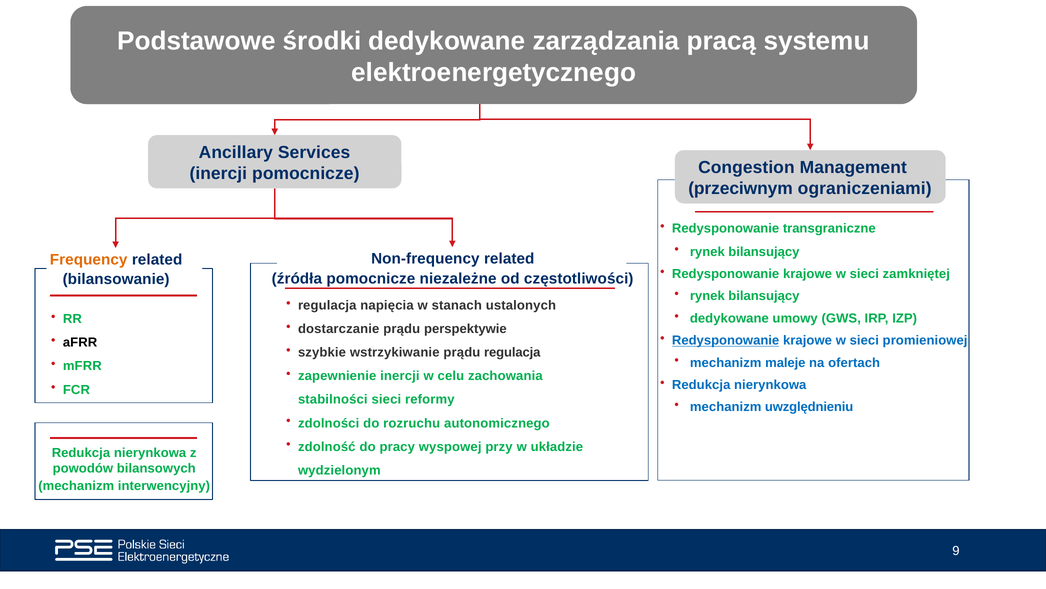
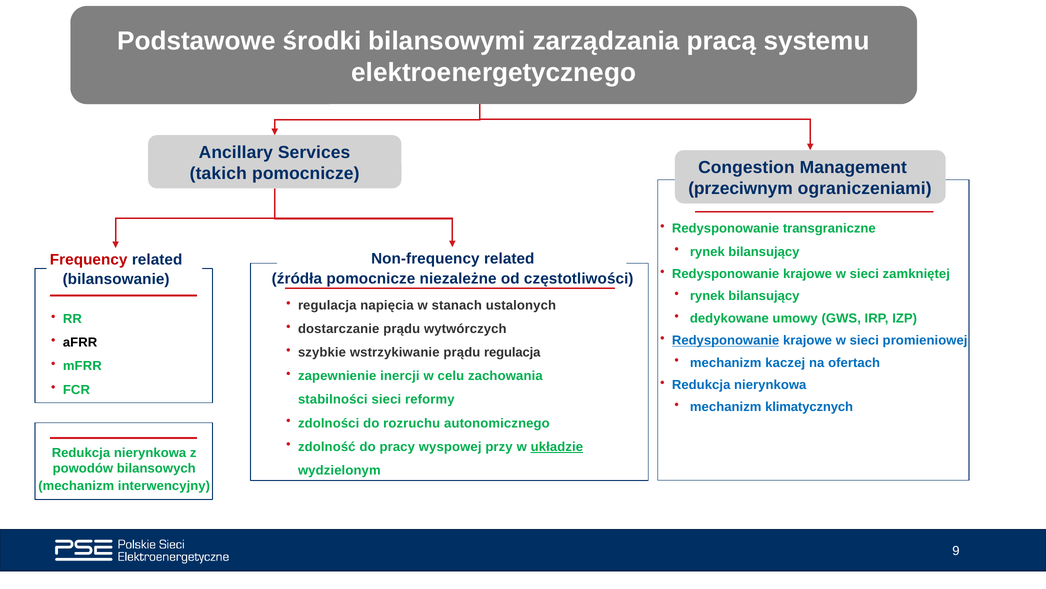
środki dedykowane: dedykowane -> bilansowymi
inercji at (218, 173): inercji -> takich
Frequency colour: orange -> red
perspektywie: perspektywie -> wytwórczych
maleje: maleje -> kaczej
uwzględnieniu: uwzględnieniu -> klimatycznych
układzie underline: none -> present
